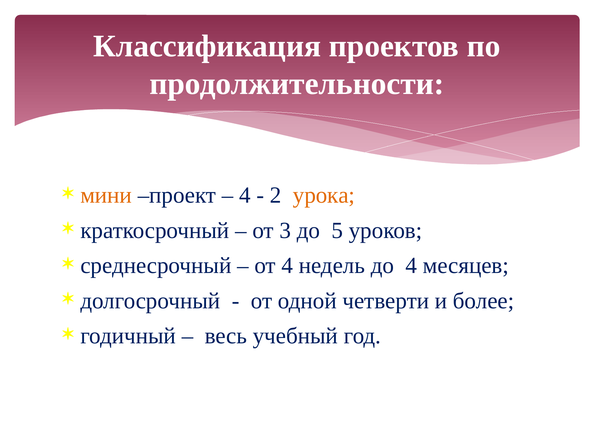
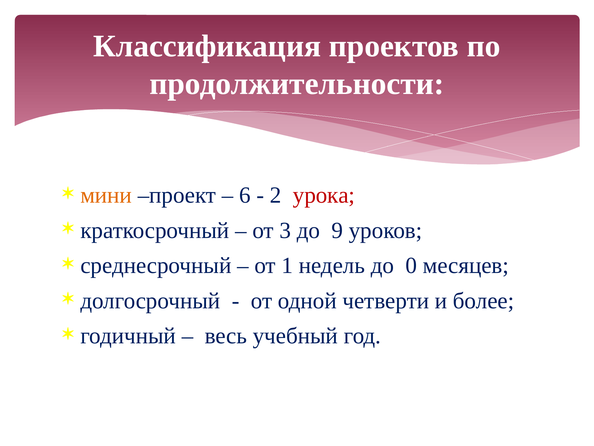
4 at (245, 195): 4 -> 6
урока colour: orange -> red
5: 5 -> 9
от 4: 4 -> 1
до 4: 4 -> 0
